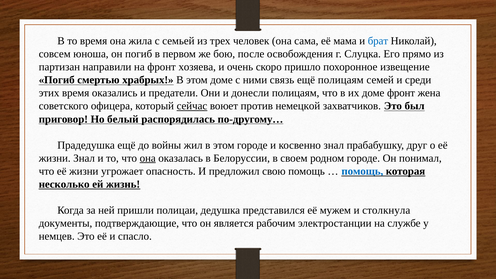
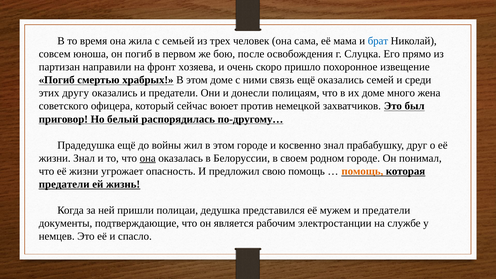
ещё полицаям: полицаям -> оказались
этих время: время -> другу
доме фронт: фронт -> много
сейчас underline: present -> none
помощь at (362, 171) colour: blue -> orange
несколько at (64, 184): несколько -> предатели
мужем и столкнула: столкнула -> предатели
